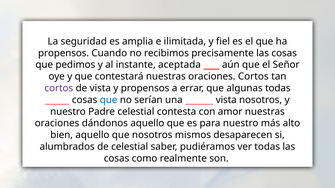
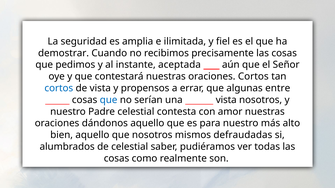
propensos at (64, 53): propensos -> demostrar
cortos at (59, 88) colour: purple -> blue
algunas todas: todas -> entre
desaparecen: desaparecen -> defraudadas
